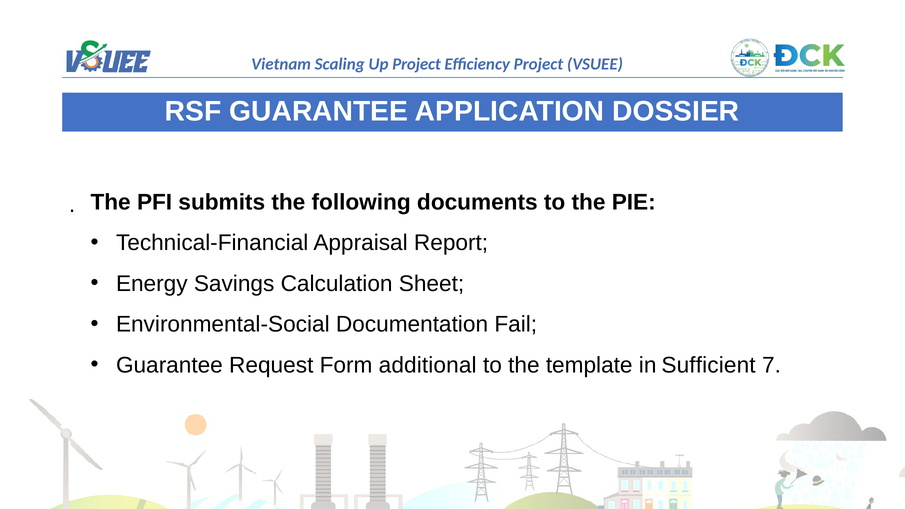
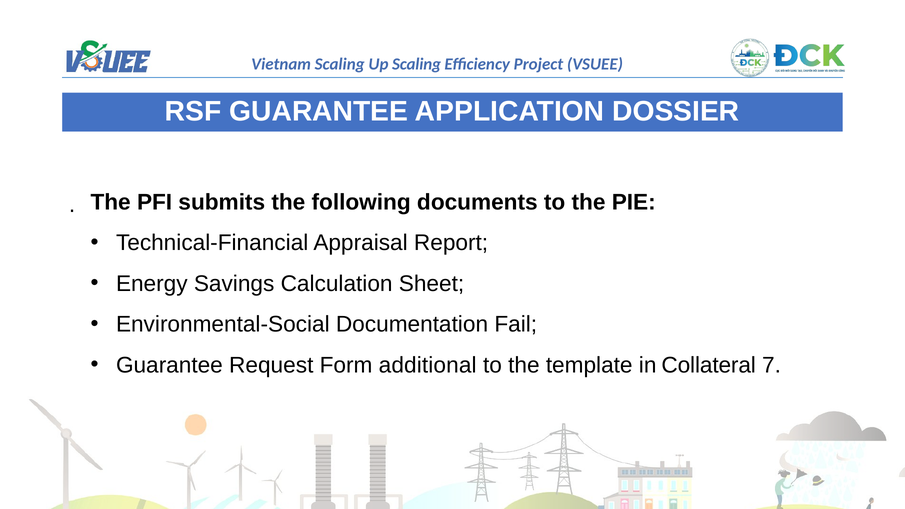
Project at (417, 64): Project -> Scaling
Sufficient: Sufficient -> Collateral
